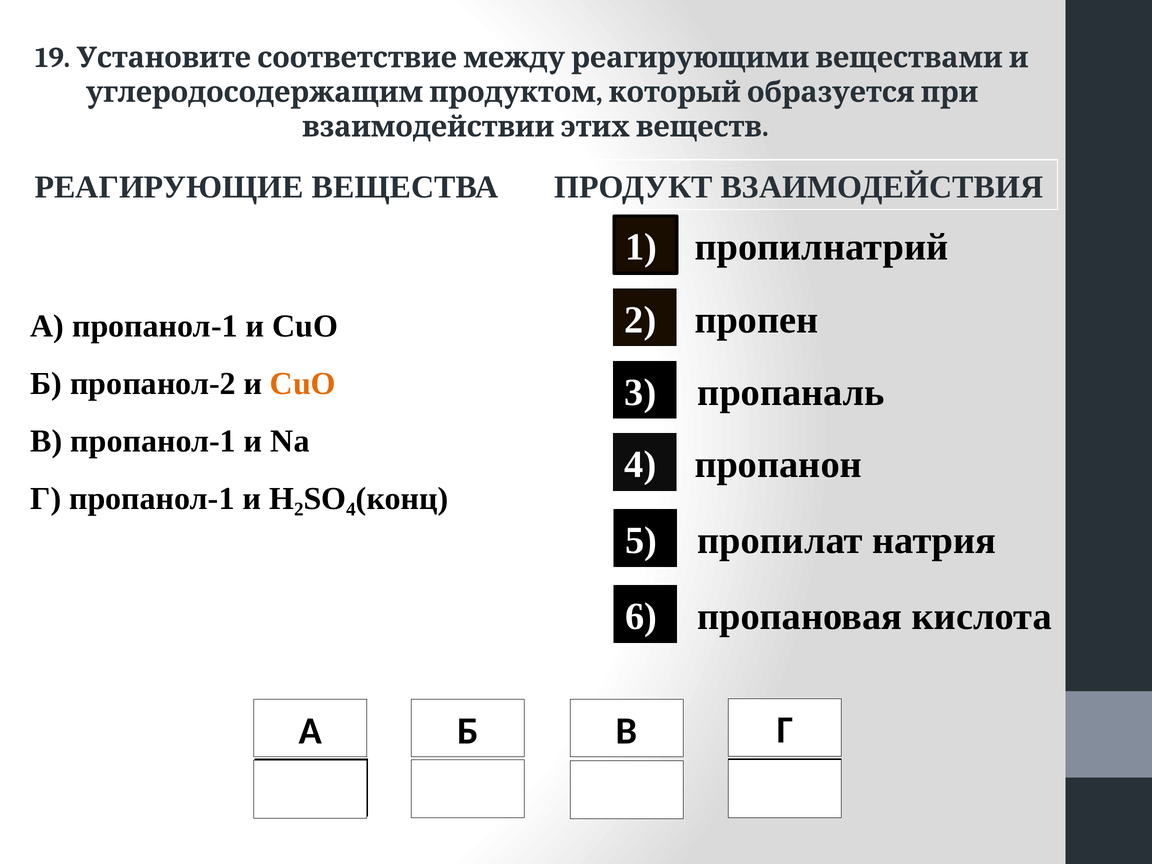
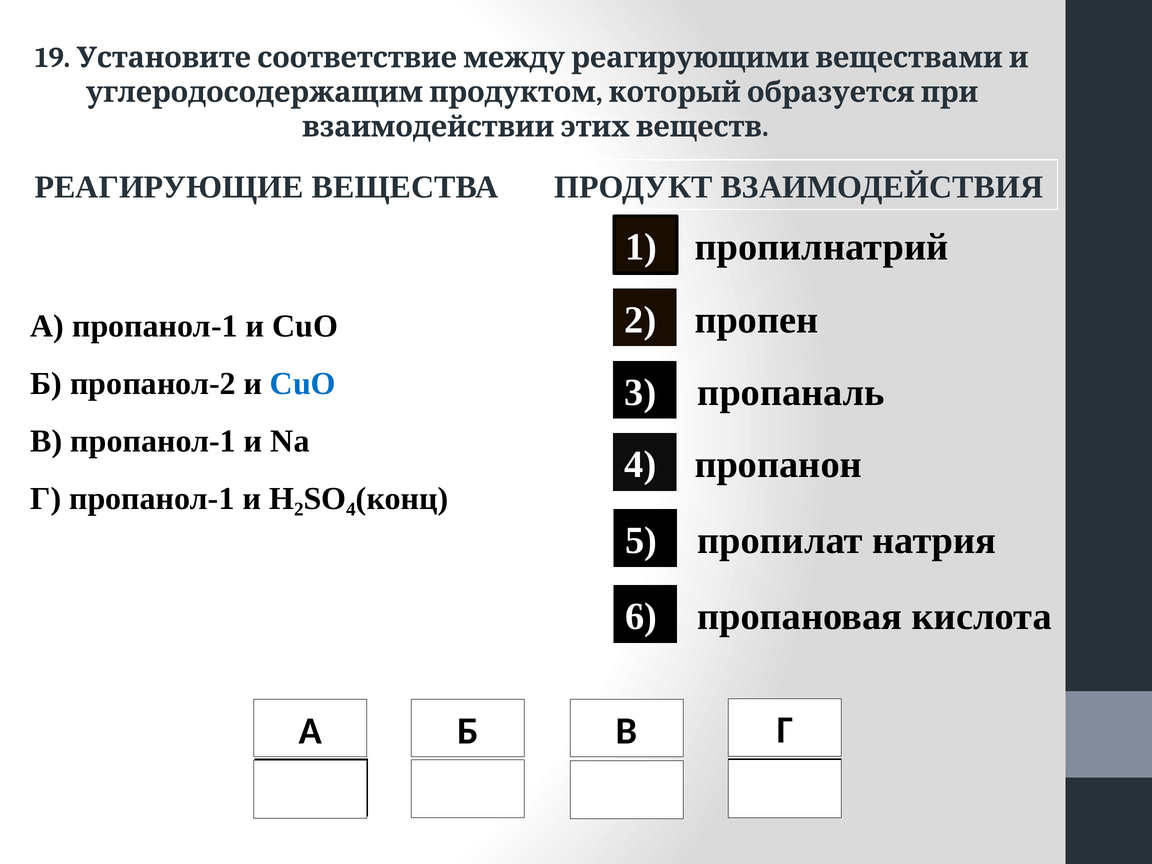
CuO at (303, 384) colour: orange -> blue
